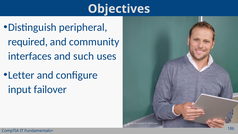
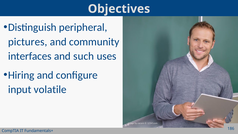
required: required -> pictures
Letter: Letter -> Hiring
failover: failover -> volatile
